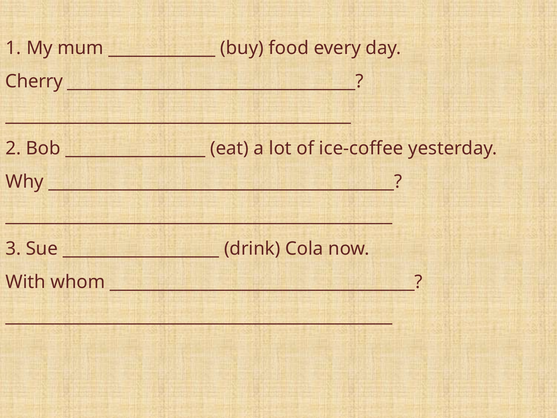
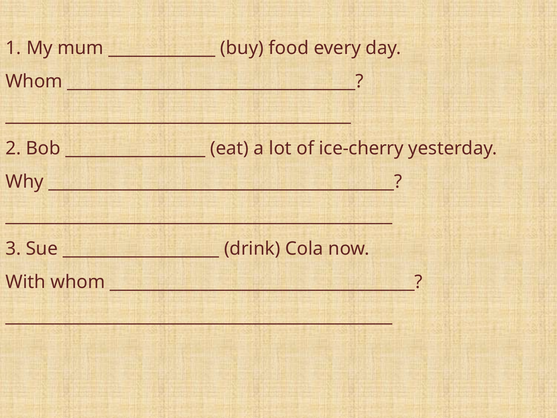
Cherry at (34, 81): Cherry -> Whom
ice-coffee: ice-coffee -> ice-cherry
